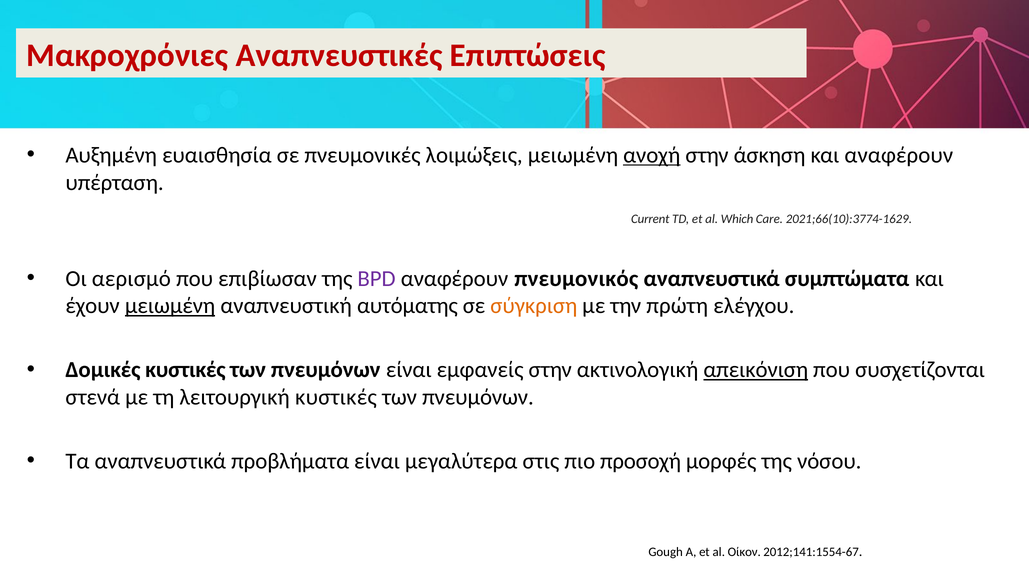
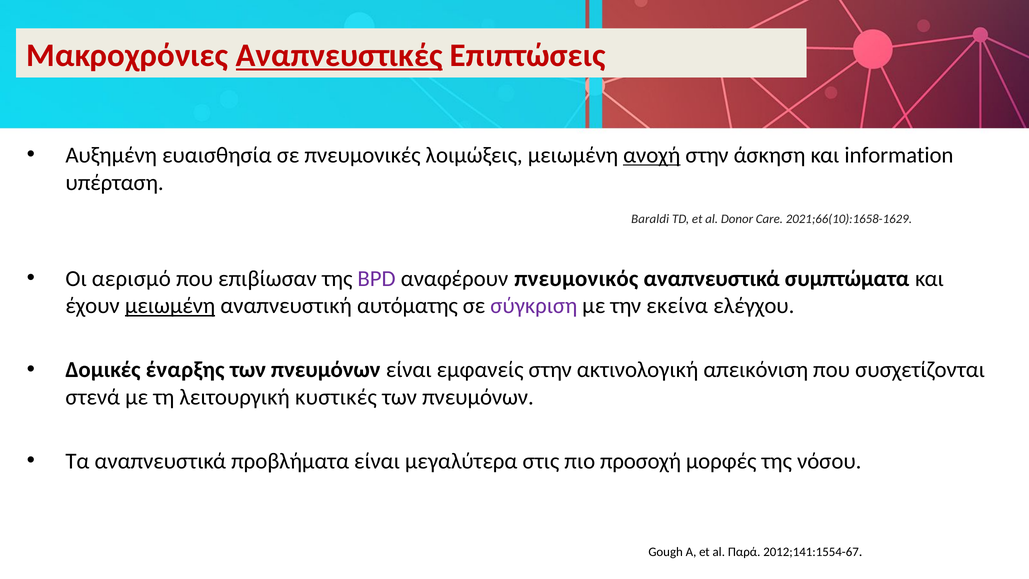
Αναπνευστικές underline: none -> present
και αναφέρουν: αναφέρουν -> information
Current: Current -> Baraldi
Which: Which -> Donor
2021;66(10):3774-1629: 2021;66(10):3774-1629 -> 2021;66(10):1658-1629
σύγκριση colour: orange -> purple
πρώτη: πρώτη -> εκείνα
Δομικές κυστικές: κυστικές -> έναρξης
απεικόνιση underline: present -> none
Οίκον: Οίκον -> Παρά
